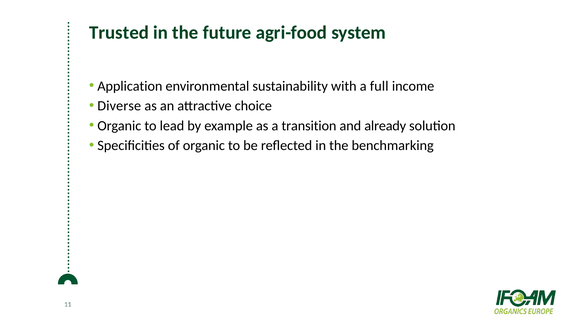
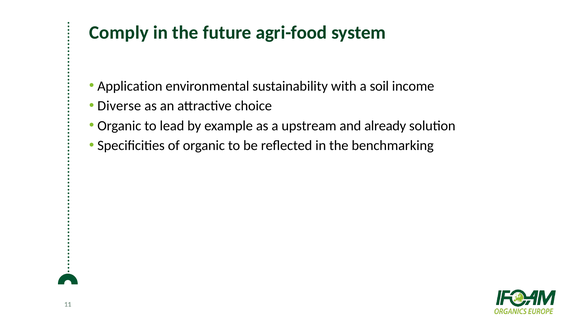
Trusted: Trusted -> Comply
full: full -> soil
transition: transition -> upstream
